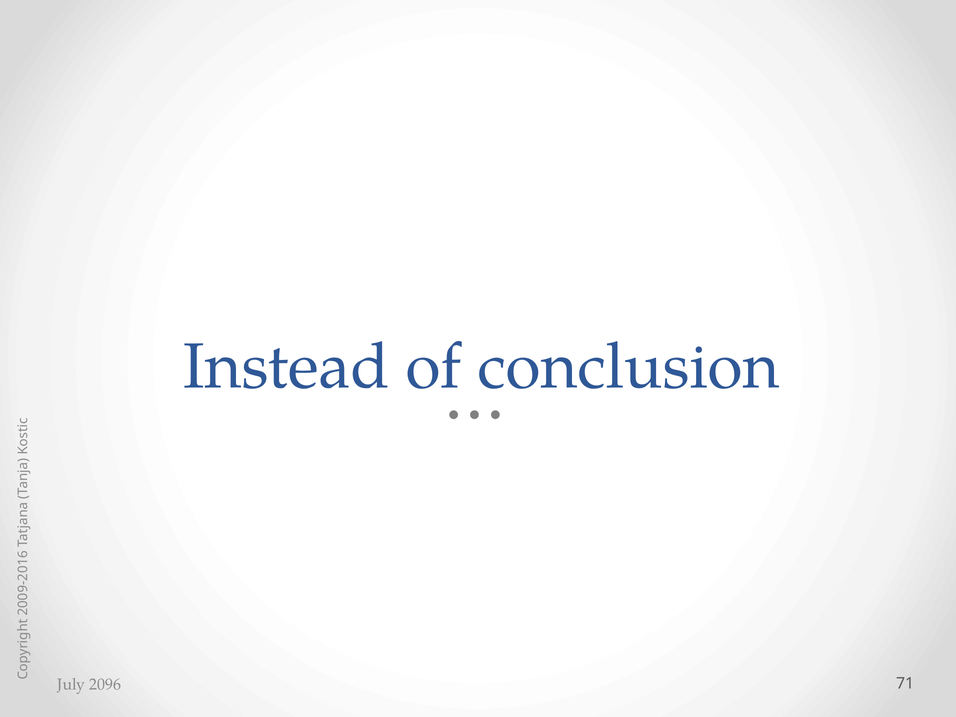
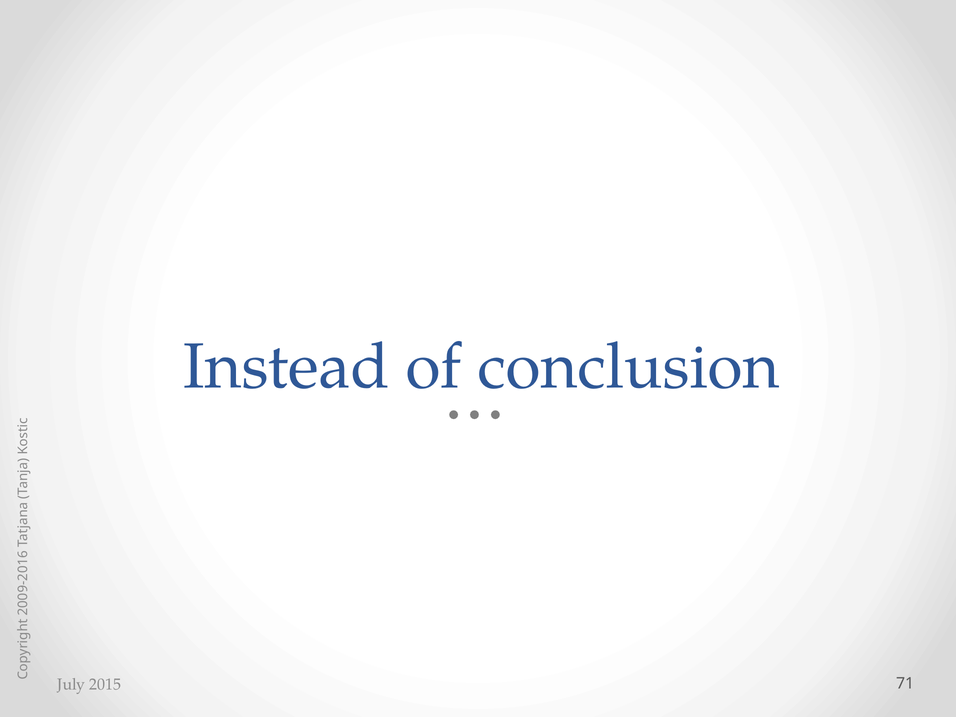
2096: 2096 -> 2015
